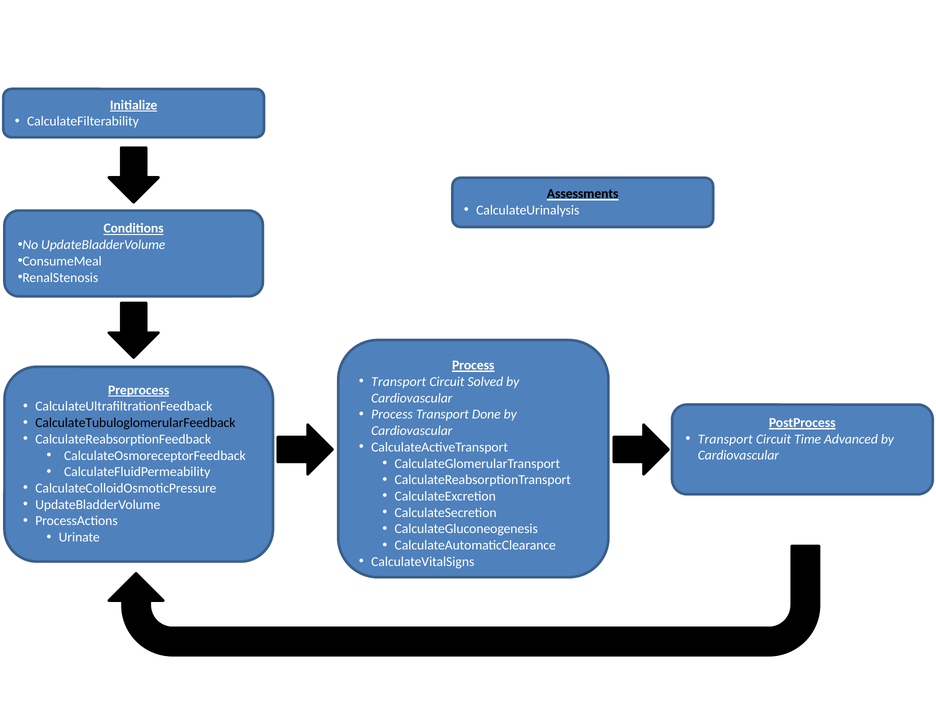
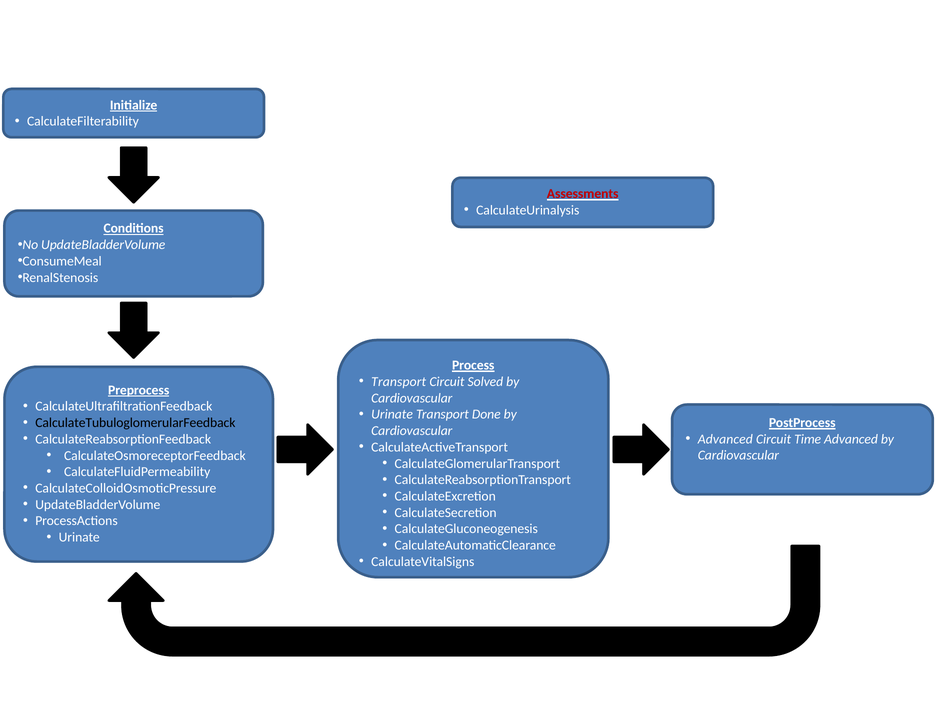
Assessments colour: black -> red
Process at (392, 414): Process -> Urinate
Transport at (725, 439): Transport -> Advanced
